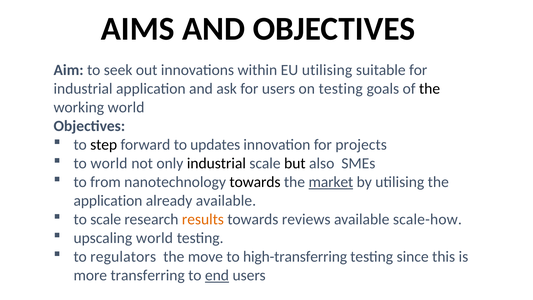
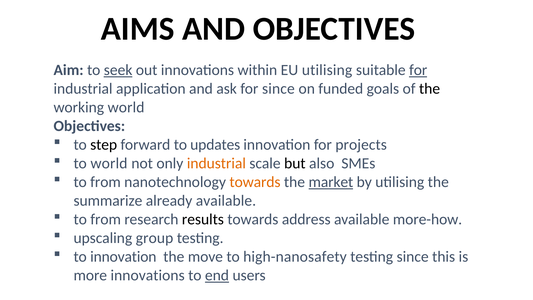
seek underline: none -> present
for at (418, 70) underline: none -> present
for users: users -> since
on testing: testing -> funded
industrial at (216, 163) colour: black -> orange
towards at (255, 182) colour: black -> orange
application at (108, 201): application -> summarize
scale at (106, 219): scale -> from
results colour: orange -> black
reviews: reviews -> address
scale-how: scale-how -> more-how
upscaling world: world -> group
to regulators: regulators -> innovation
high-transferring: high-transferring -> high-nanosafety
more transferring: transferring -> innovations
